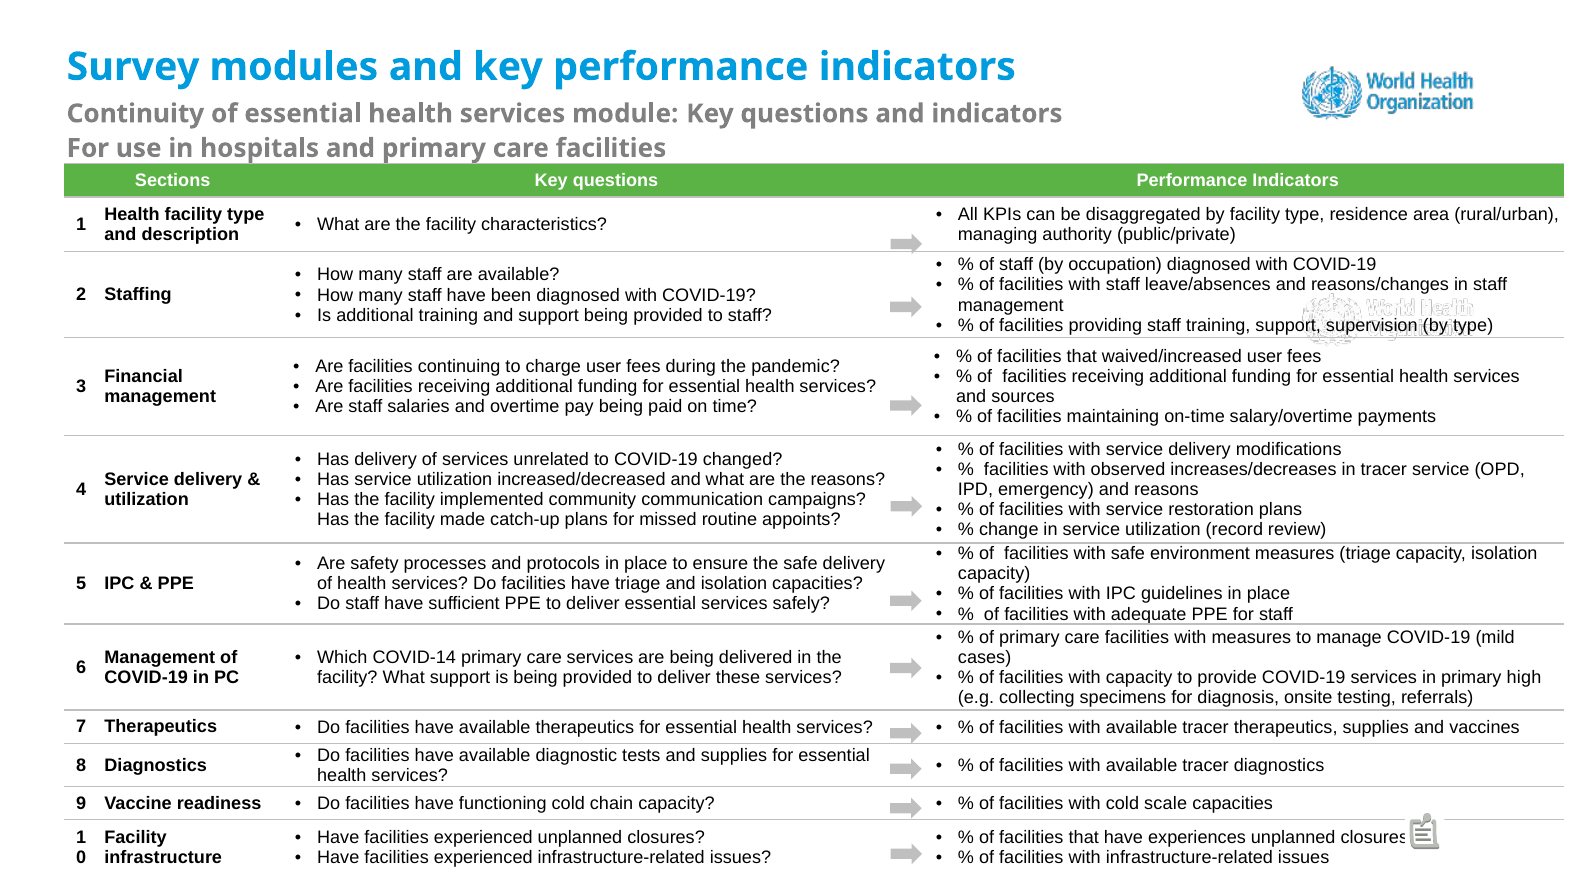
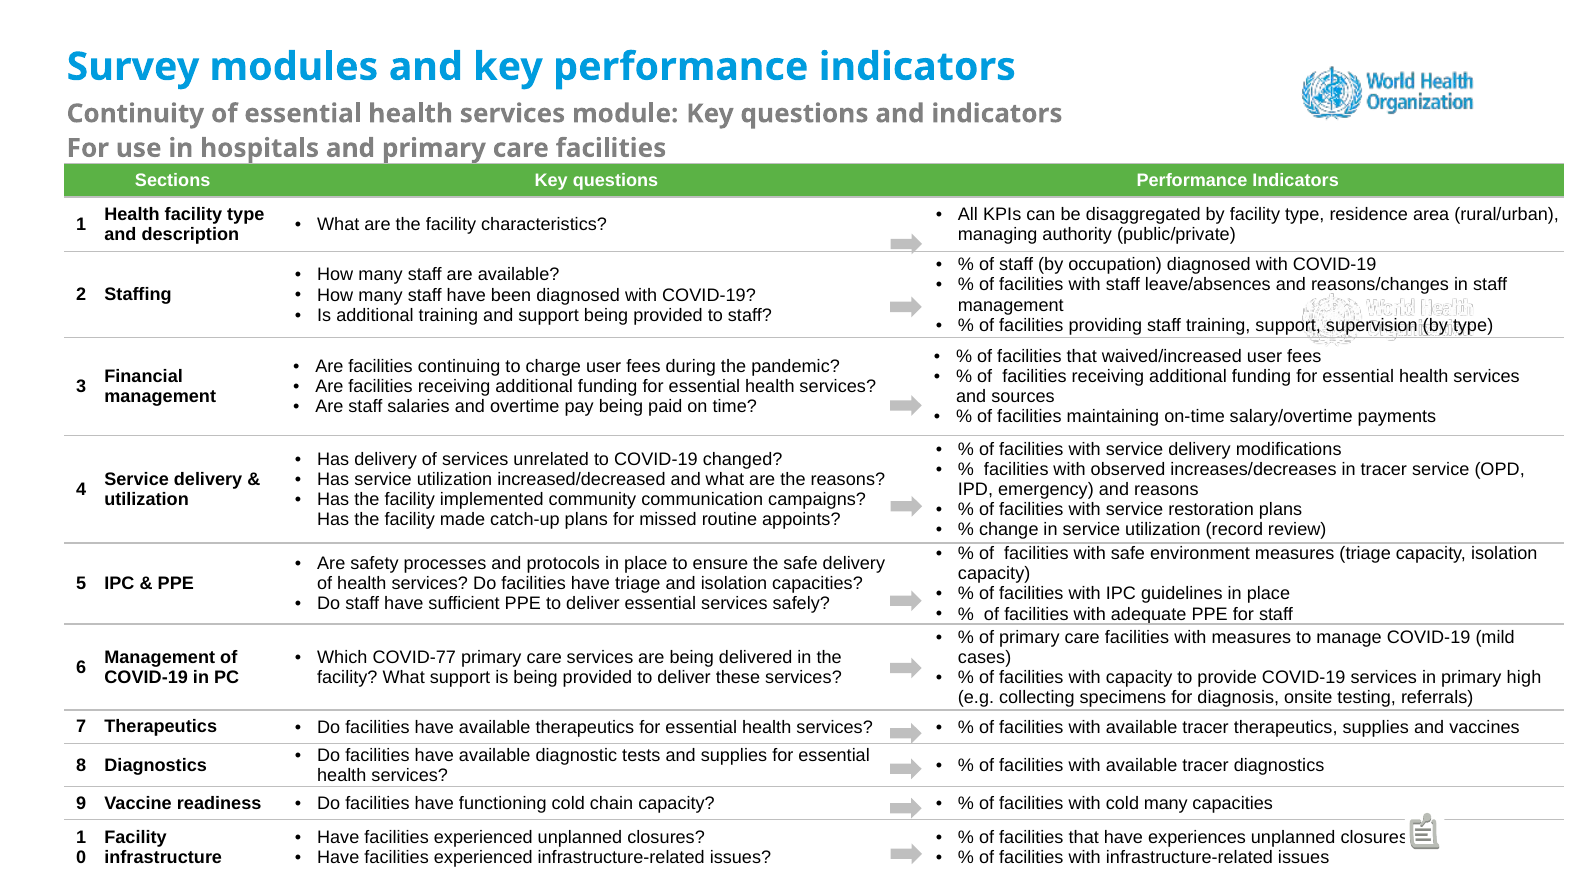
COVID-14: COVID-14 -> COVID-77
cold scale: scale -> many
